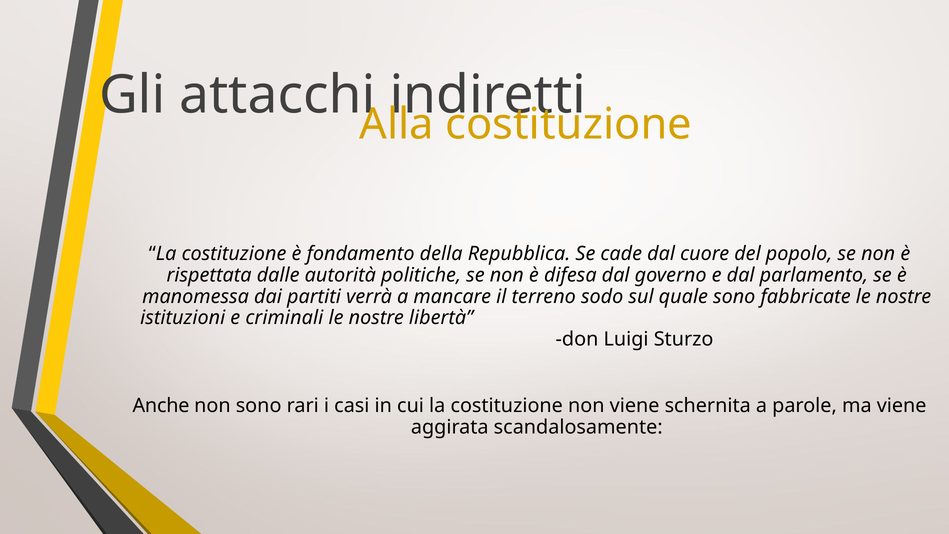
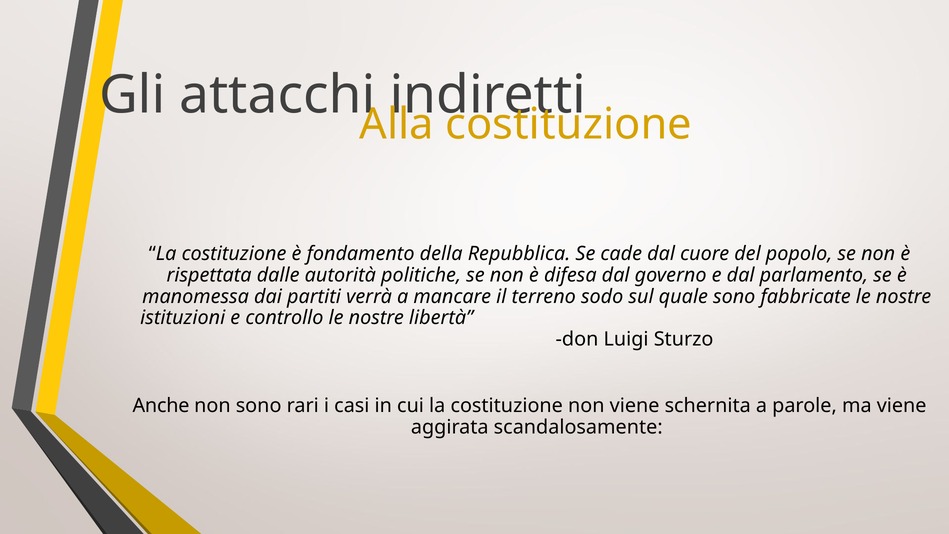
criminali: criminali -> controllo
